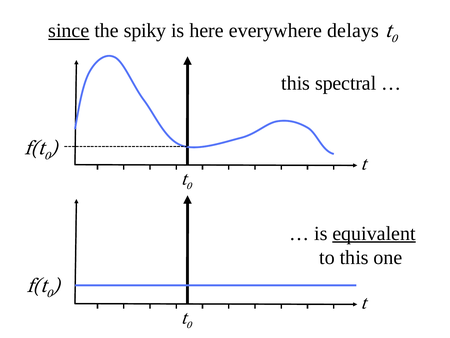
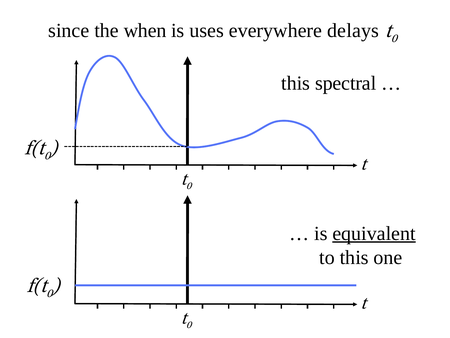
since underline: present -> none
spiky: spiky -> when
here: here -> uses
